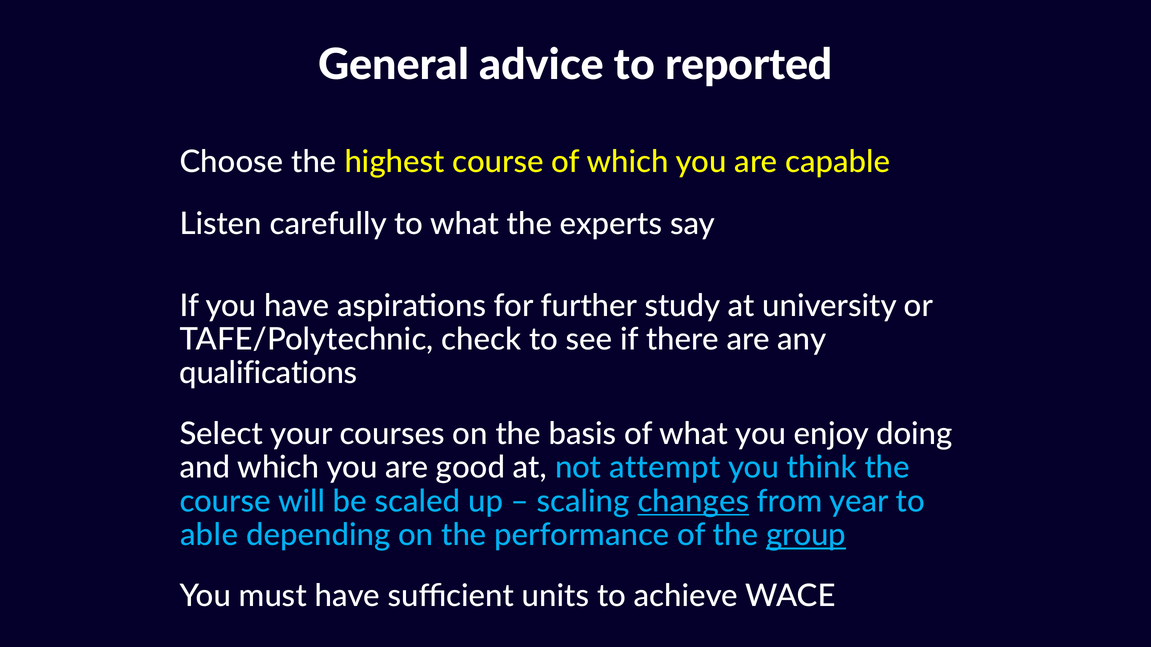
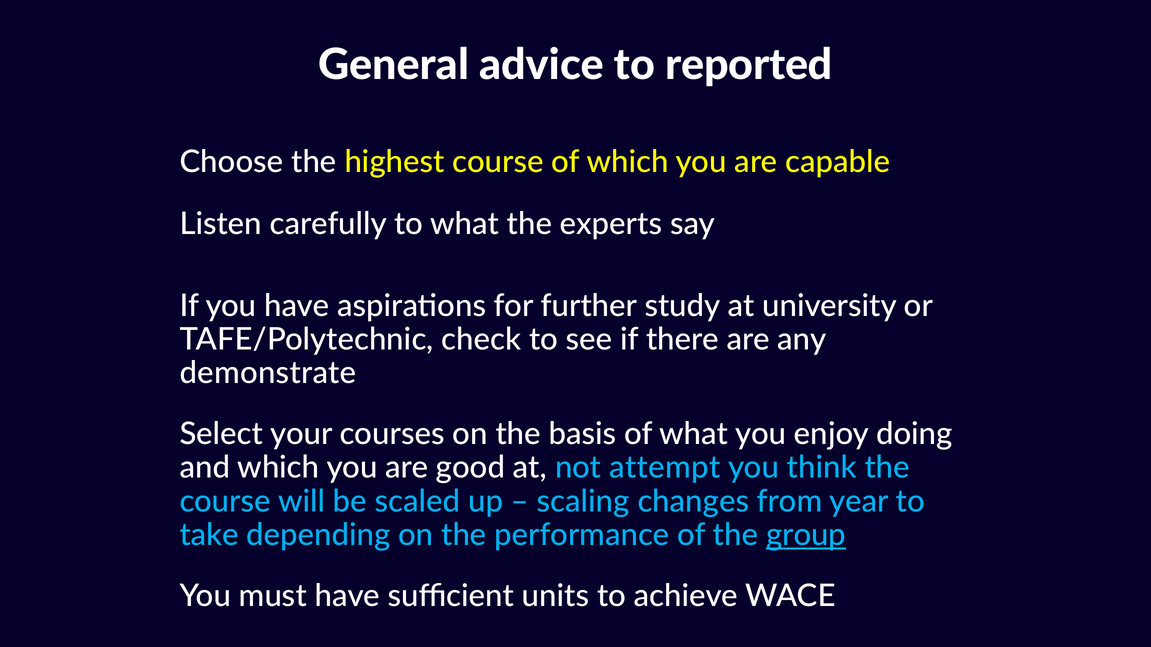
qualifications: qualifications -> demonstrate
changes underline: present -> none
able: able -> take
